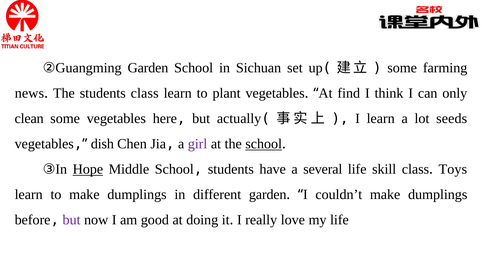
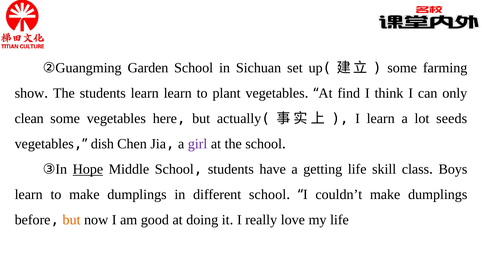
news: news -> show
students class: class -> learn
school at (264, 144) underline: present -> none
several: several -> getting
Toys: Toys -> Boys
different garden: garden -> school
but at (72, 220) colour: purple -> orange
